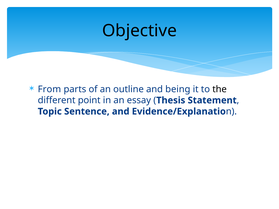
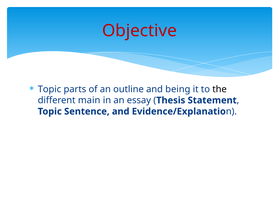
Objective colour: black -> red
From at (49, 89): From -> Topic
point: point -> main
